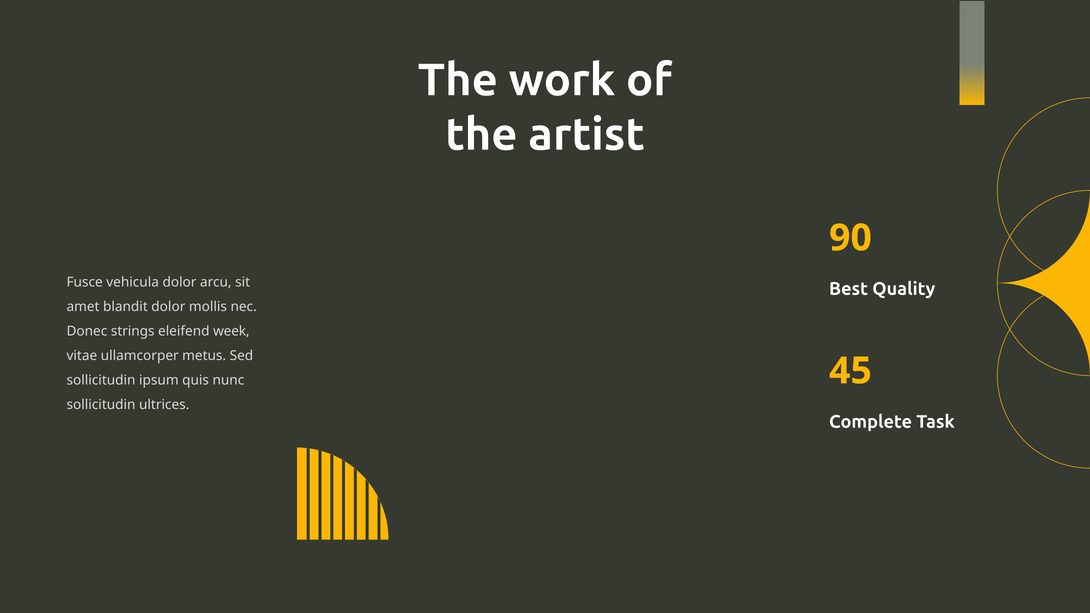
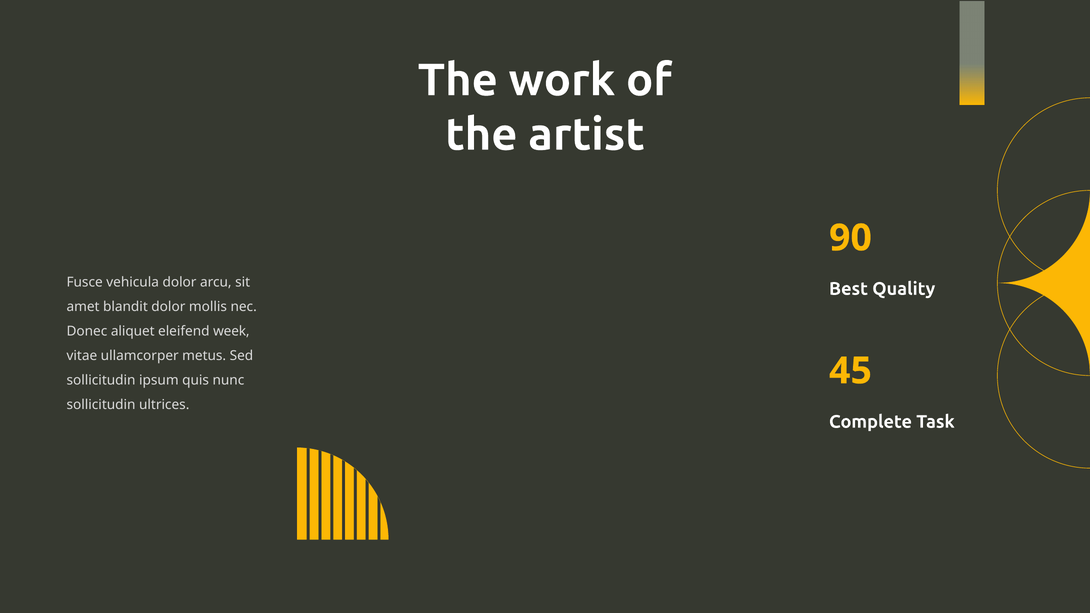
strings: strings -> aliquet
